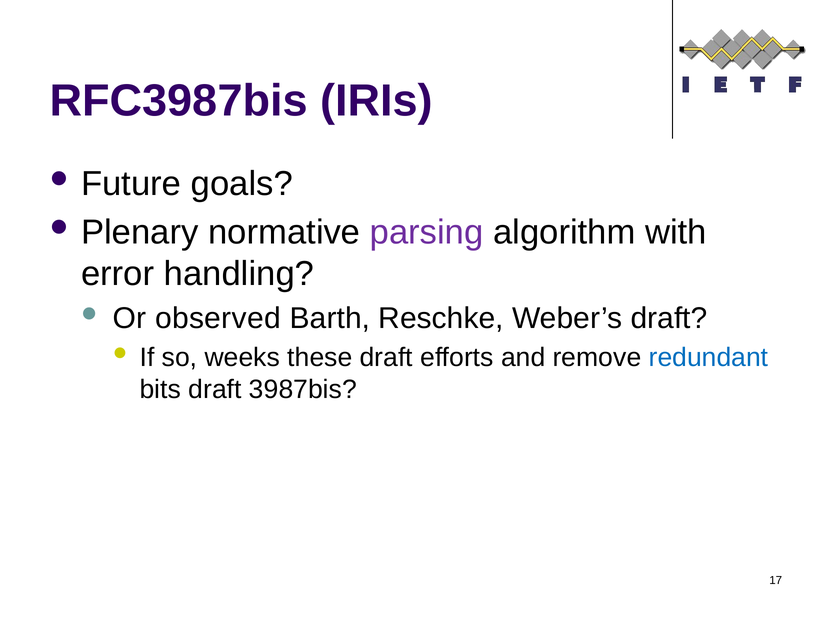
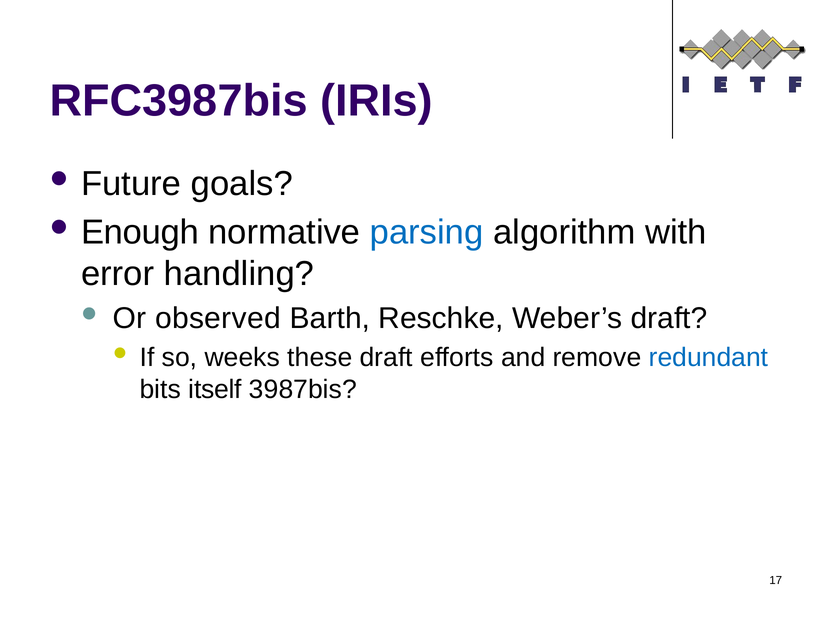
Plenary: Plenary -> Enough
parsing colour: purple -> blue
bits draft: draft -> itself
